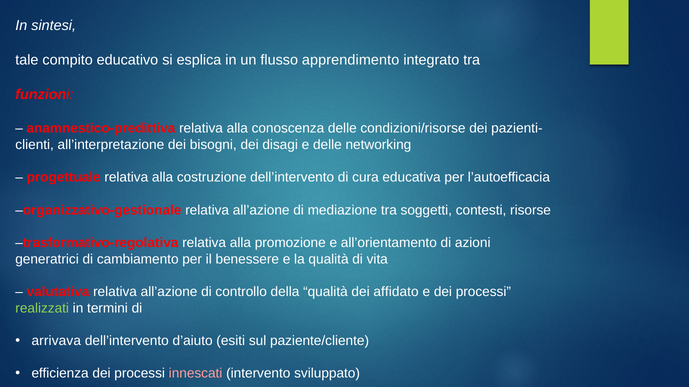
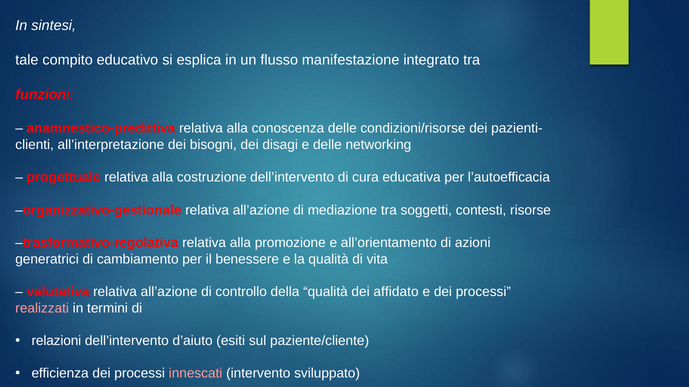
apprendimento: apprendimento -> manifestazione
realizzati colour: light green -> pink
arrivava: arrivava -> relazioni
